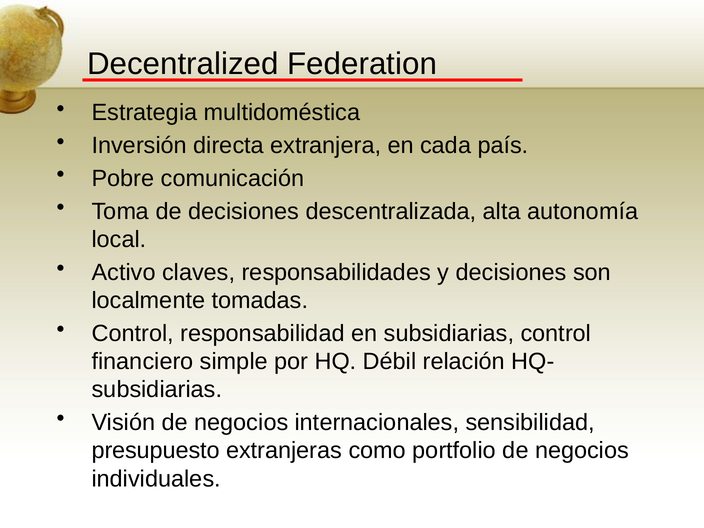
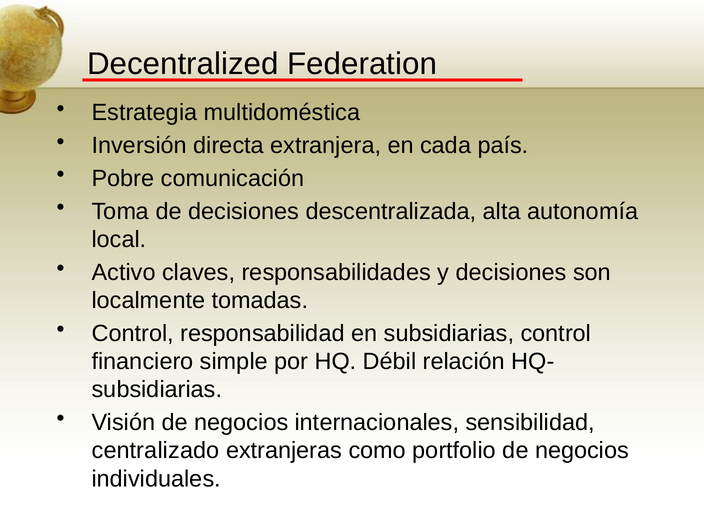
presupuesto: presupuesto -> centralizado
